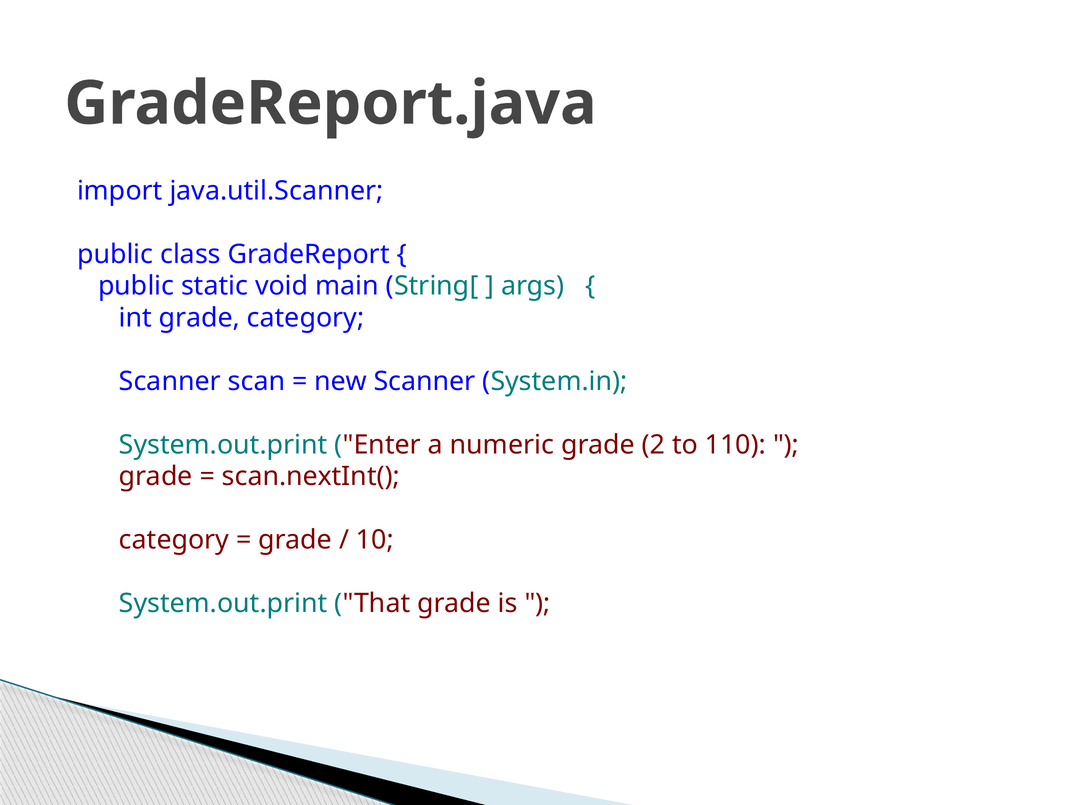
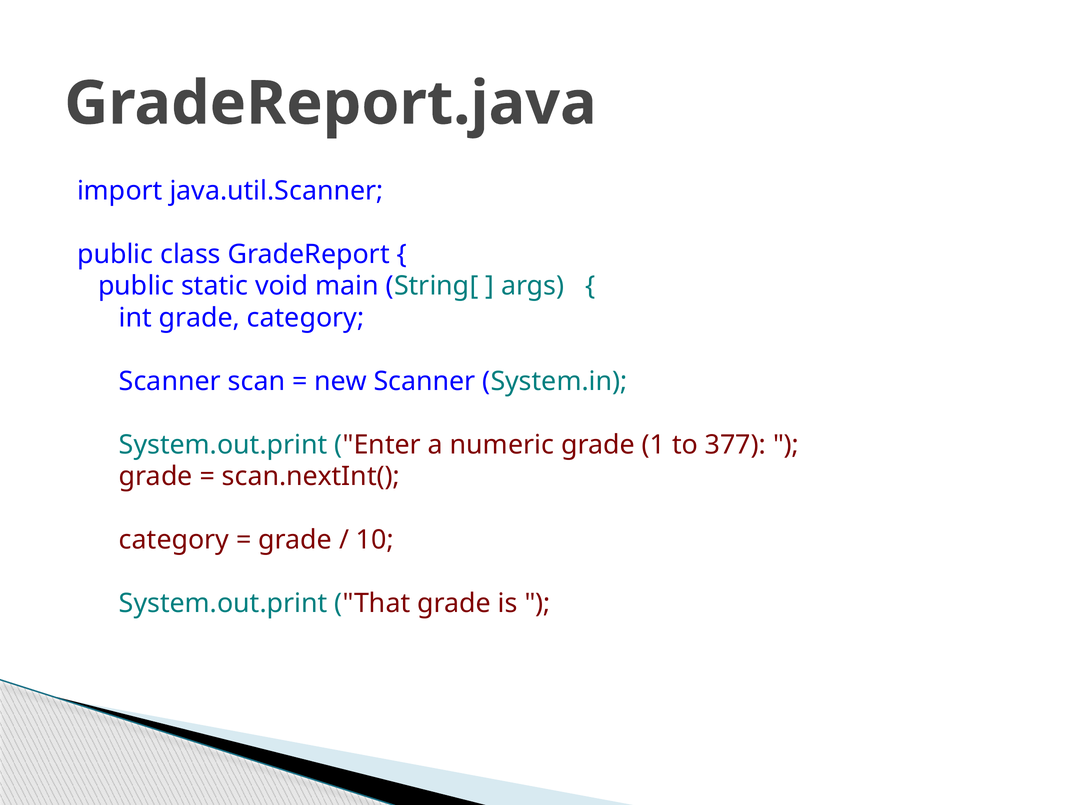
2: 2 -> 1
110: 110 -> 377
